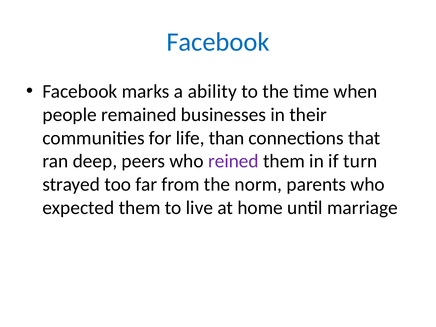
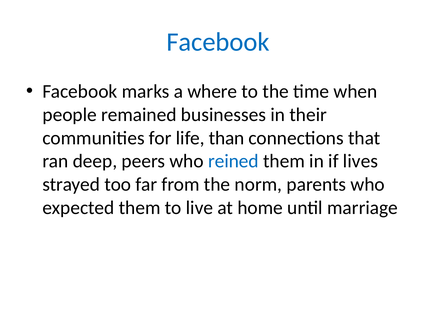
ability: ability -> where
reined colour: purple -> blue
turn: turn -> lives
